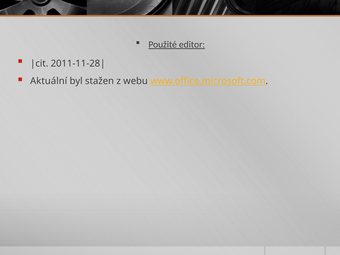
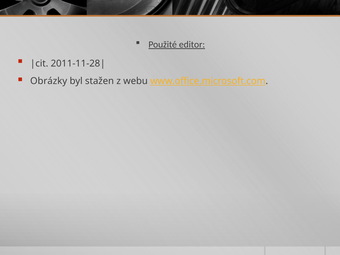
Aktuální: Aktuální -> Obrázky
